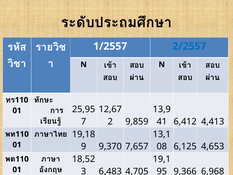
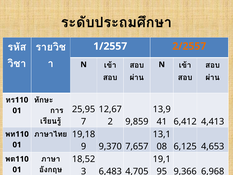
2/2557 colour: blue -> orange
